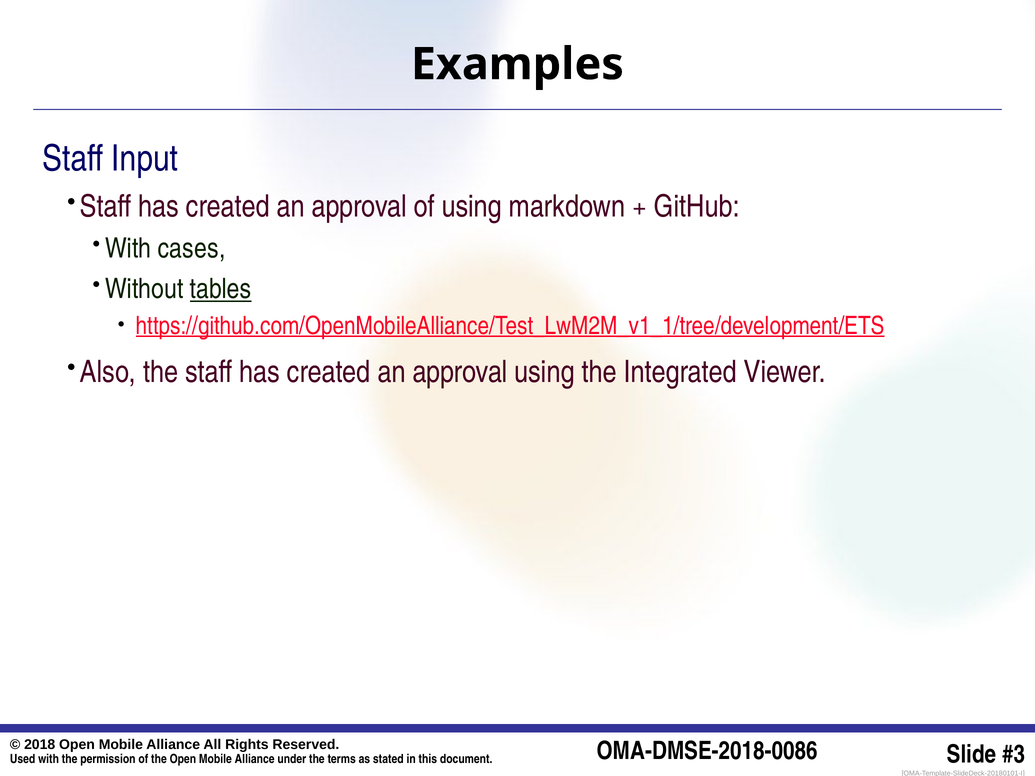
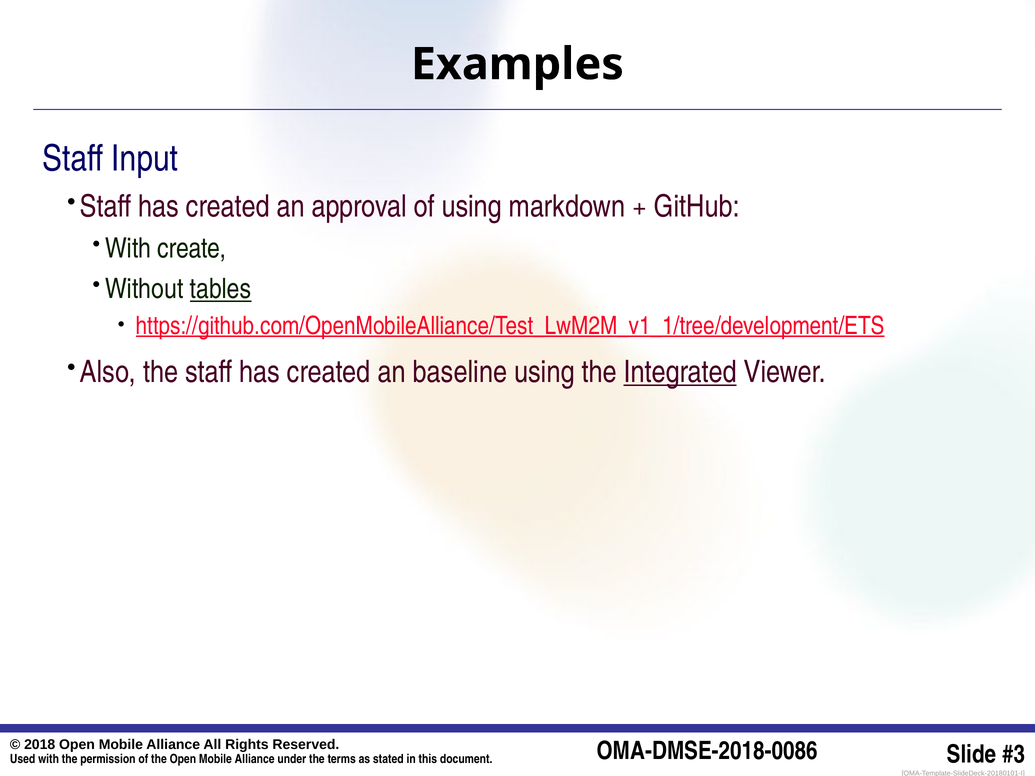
cases: cases -> create
approval at (460, 372): approval -> baseline
Integrated underline: none -> present
